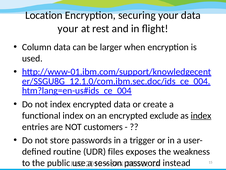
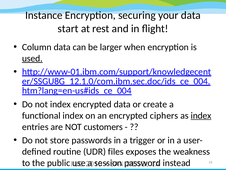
Location: Location -> Instance
your at (68, 28): your -> start
used underline: none -> present
exclude: exclude -> ciphers
